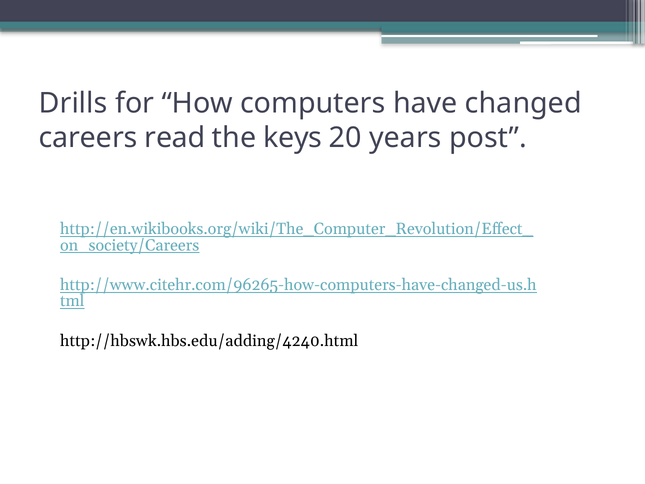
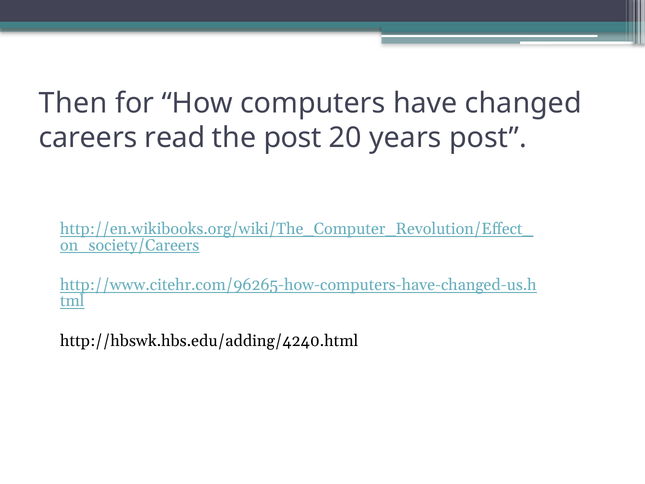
Drills: Drills -> Then
the keys: keys -> post
